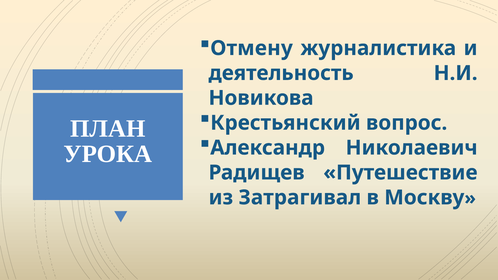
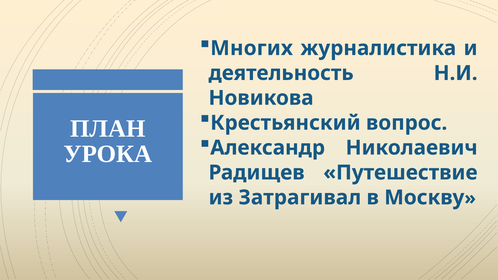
Отмену: Отмену -> Многих
